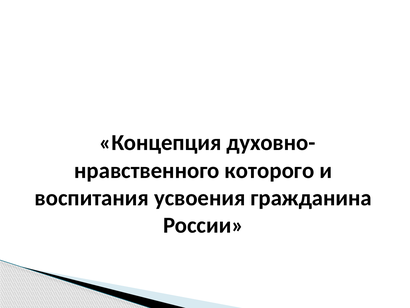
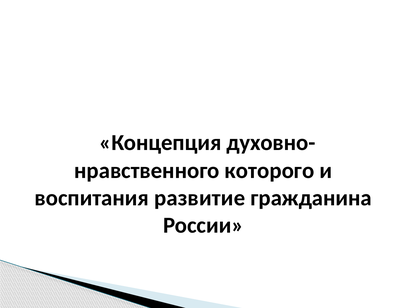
усвоения: усвоения -> развитие
